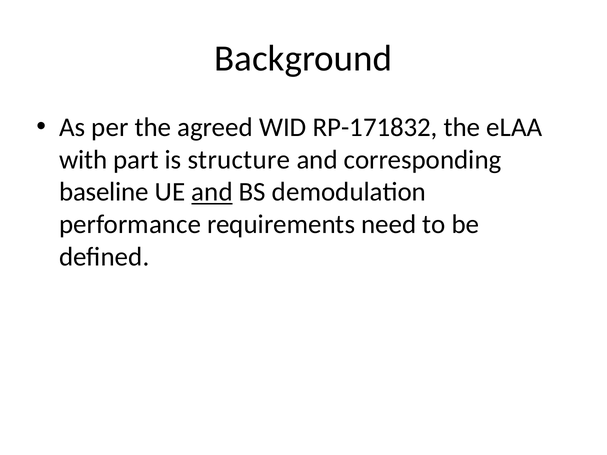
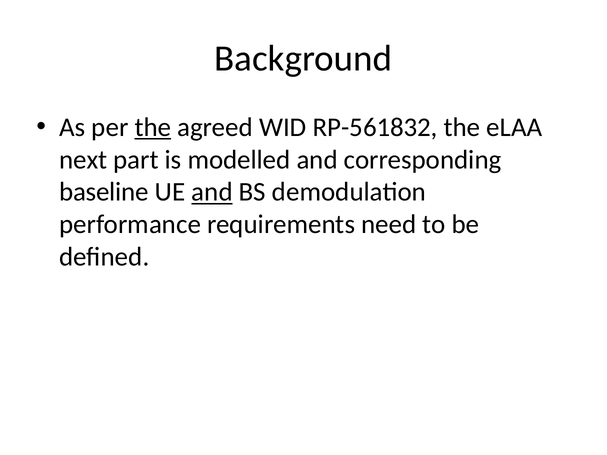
the at (153, 127) underline: none -> present
RP-171832: RP-171832 -> RP-561832
with: with -> next
structure: structure -> modelled
